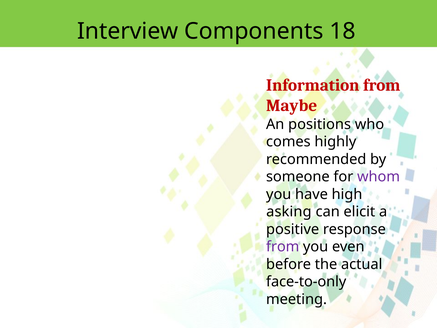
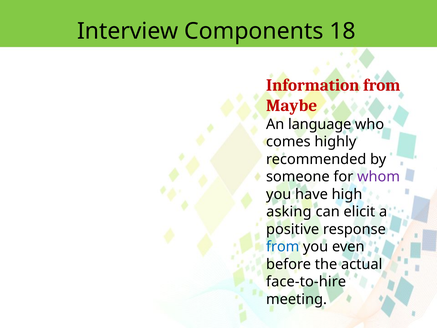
positions: positions -> language
from at (283, 247) colour: purple -> blue
face-to-only: face-to-only -> face-to-hire
